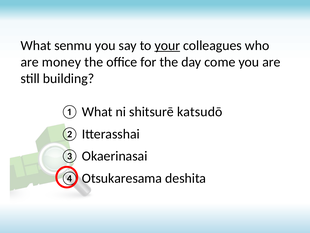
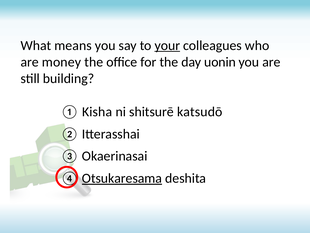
senmu: senmu -> means
come: come -> uonin
① What: What -> Kisha
Otsukaresama underline: none -> present
